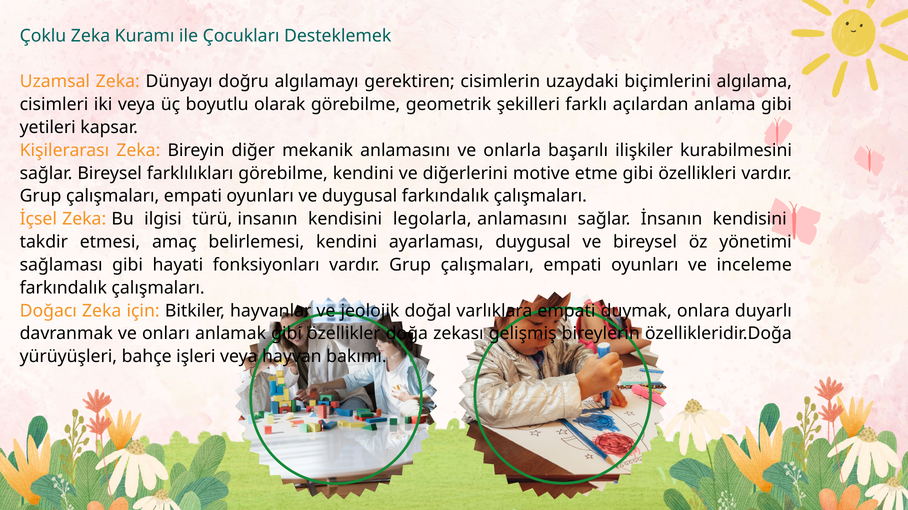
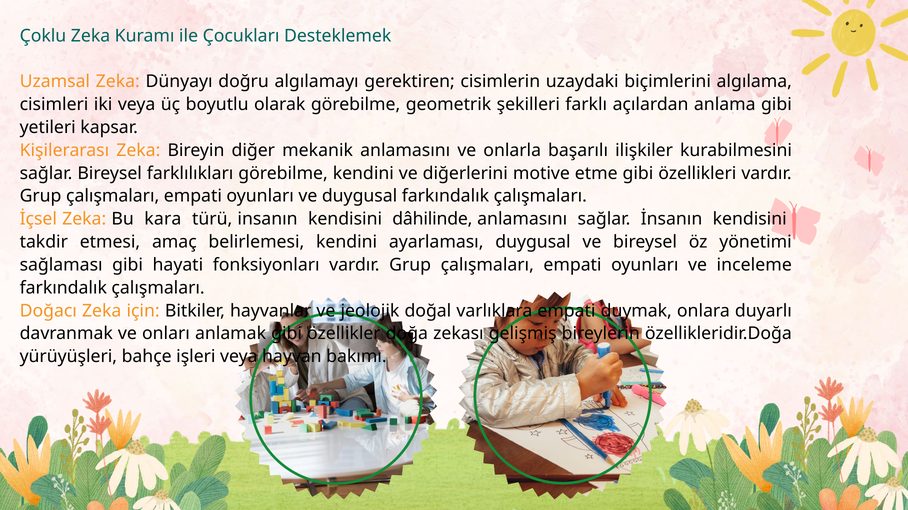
ilgisi: ilgisi -> kara
legolarla: legolarla -> dâhilinde
